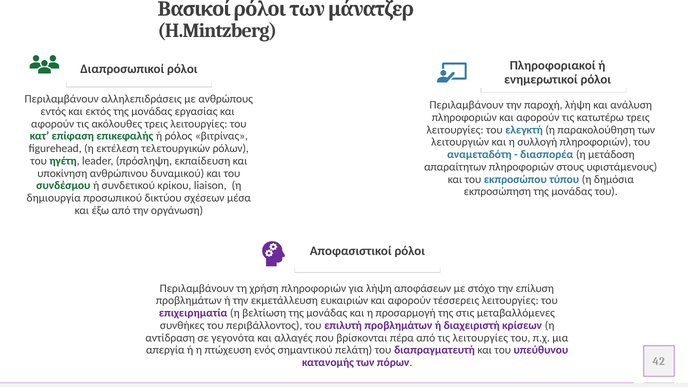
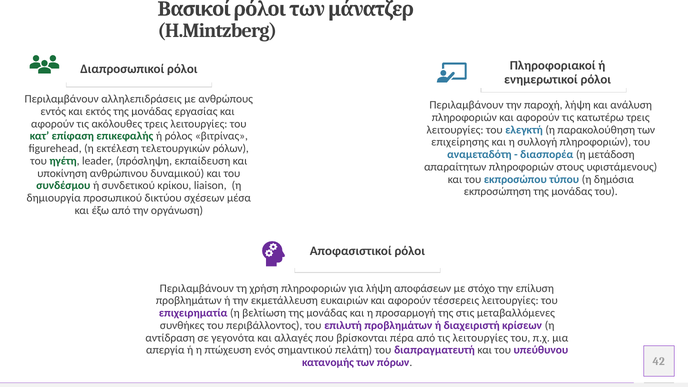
λειτουργιών: λειτουργιών -> επιχείρησης
